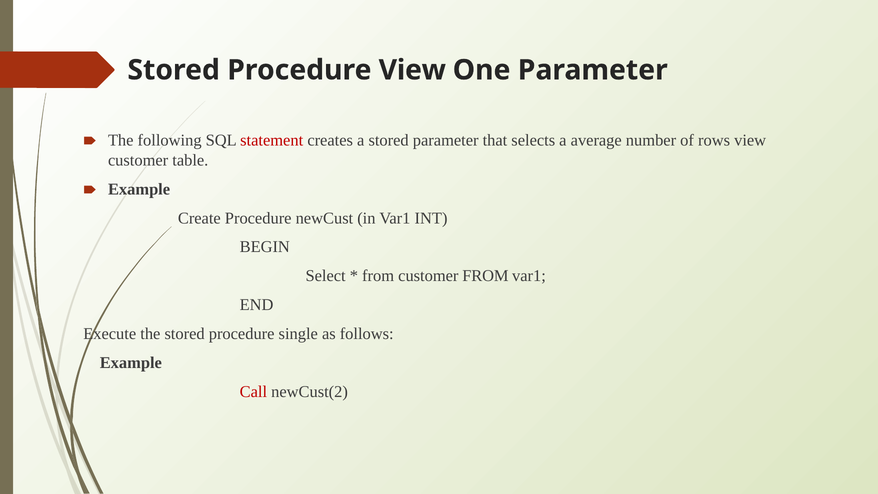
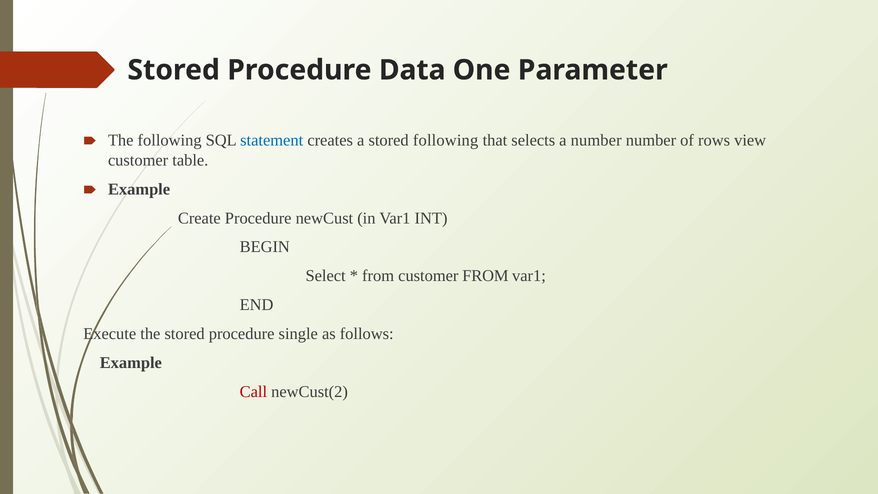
Procedure View: View -> Data
statement colour: red -> blue
stored parameter: parameter -> following
a average: average -> number
